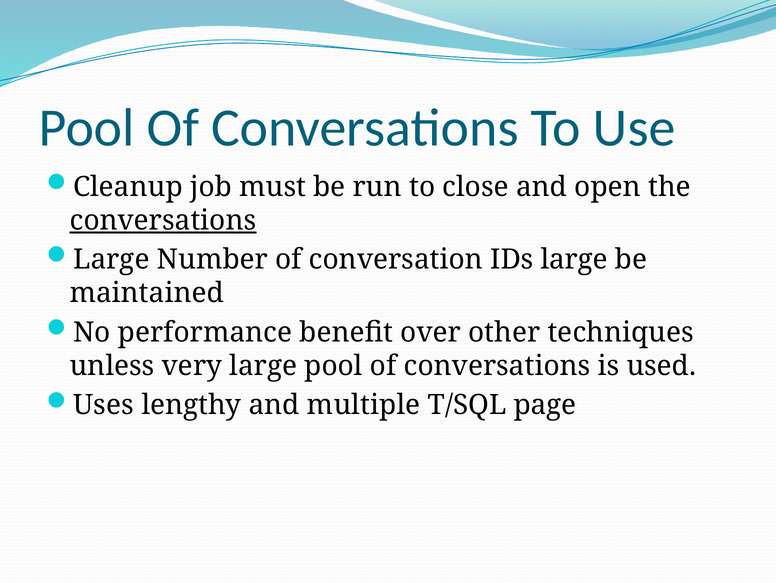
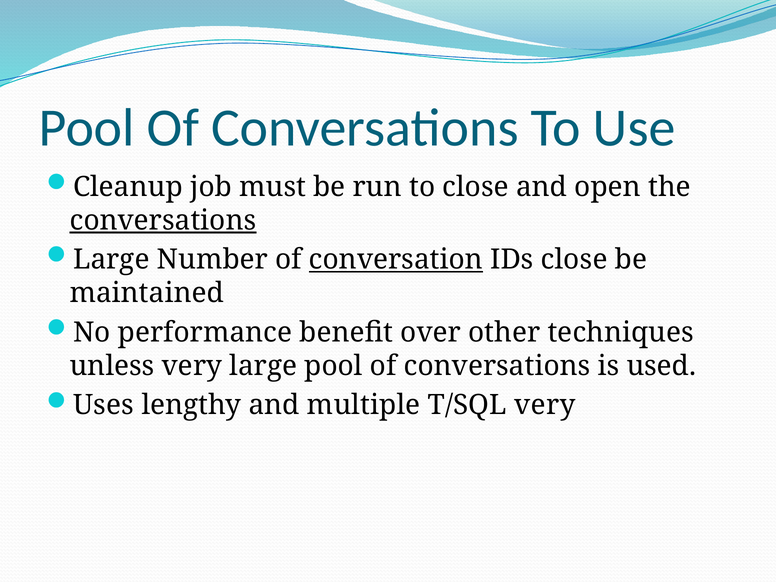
conversation underline: none -> present
IDs large: large -> close
T/SQL page: page -> very
